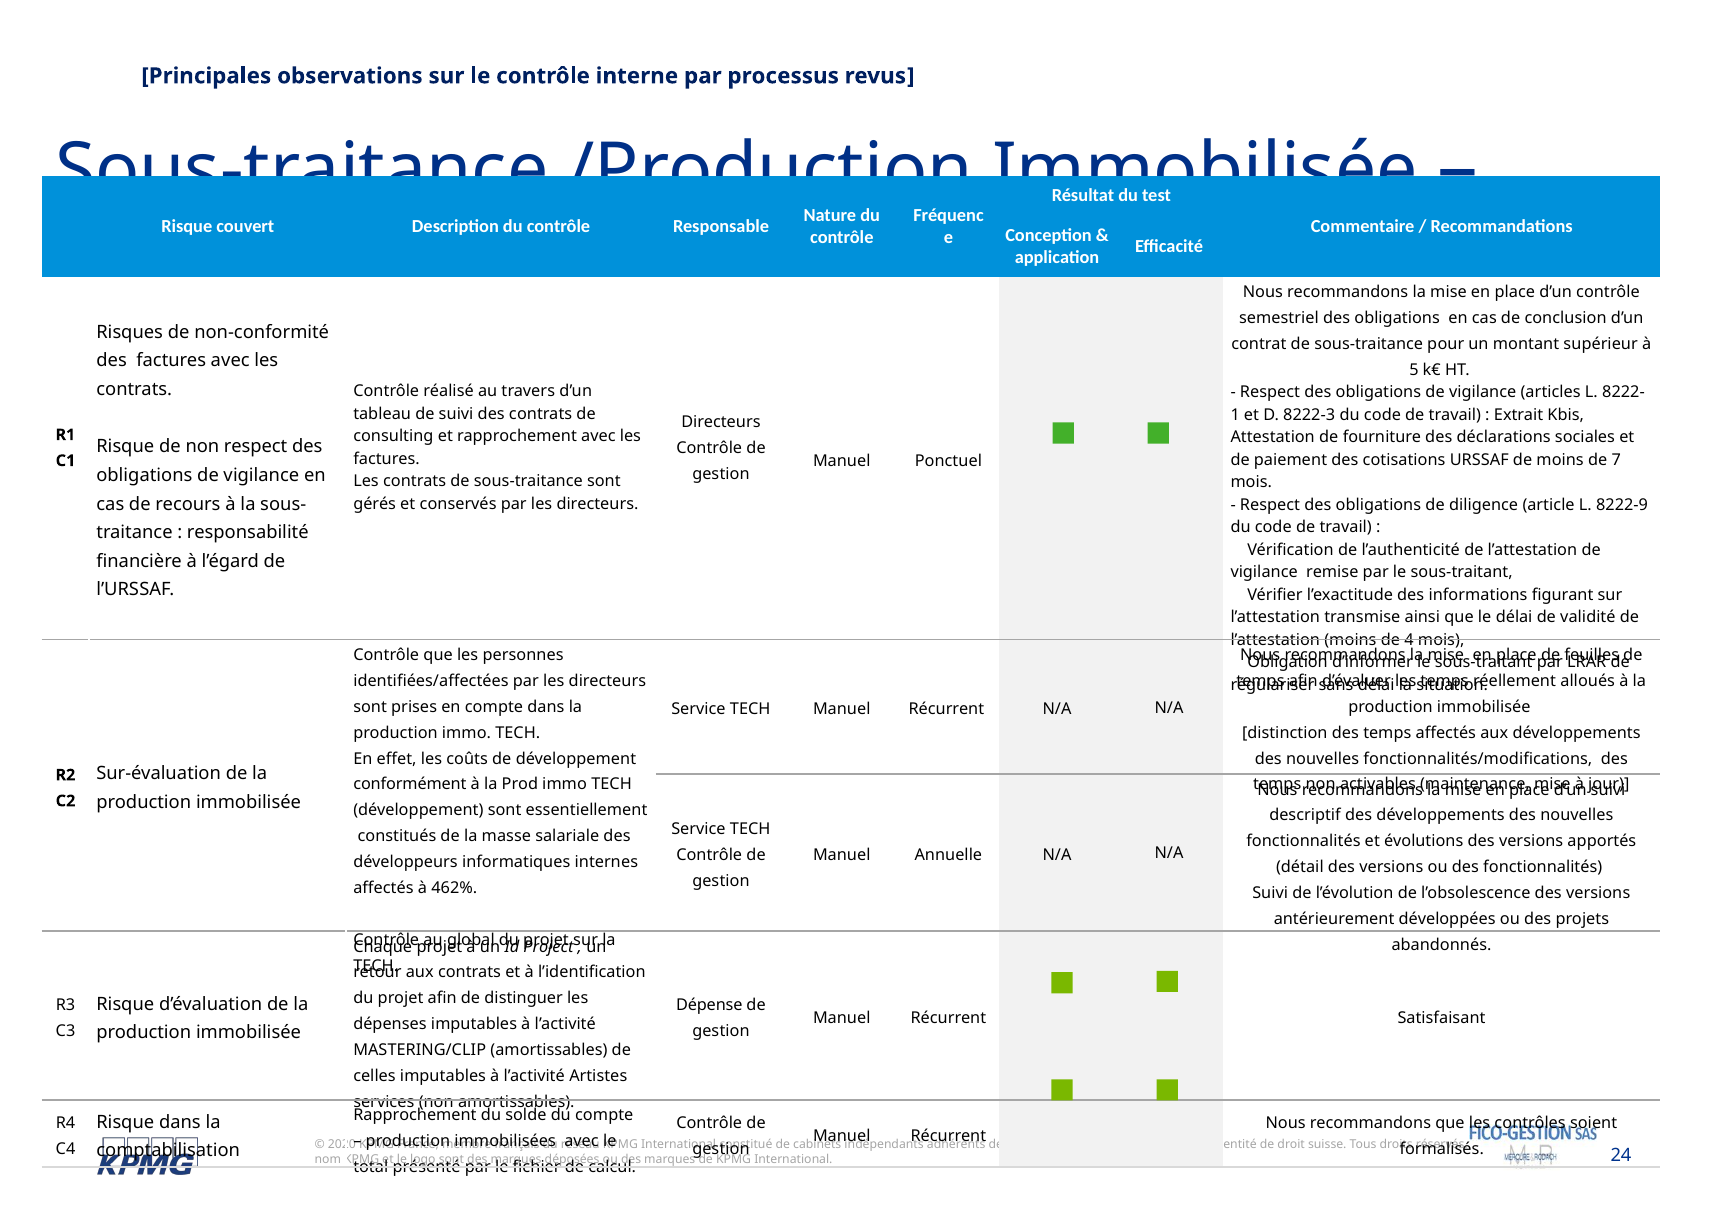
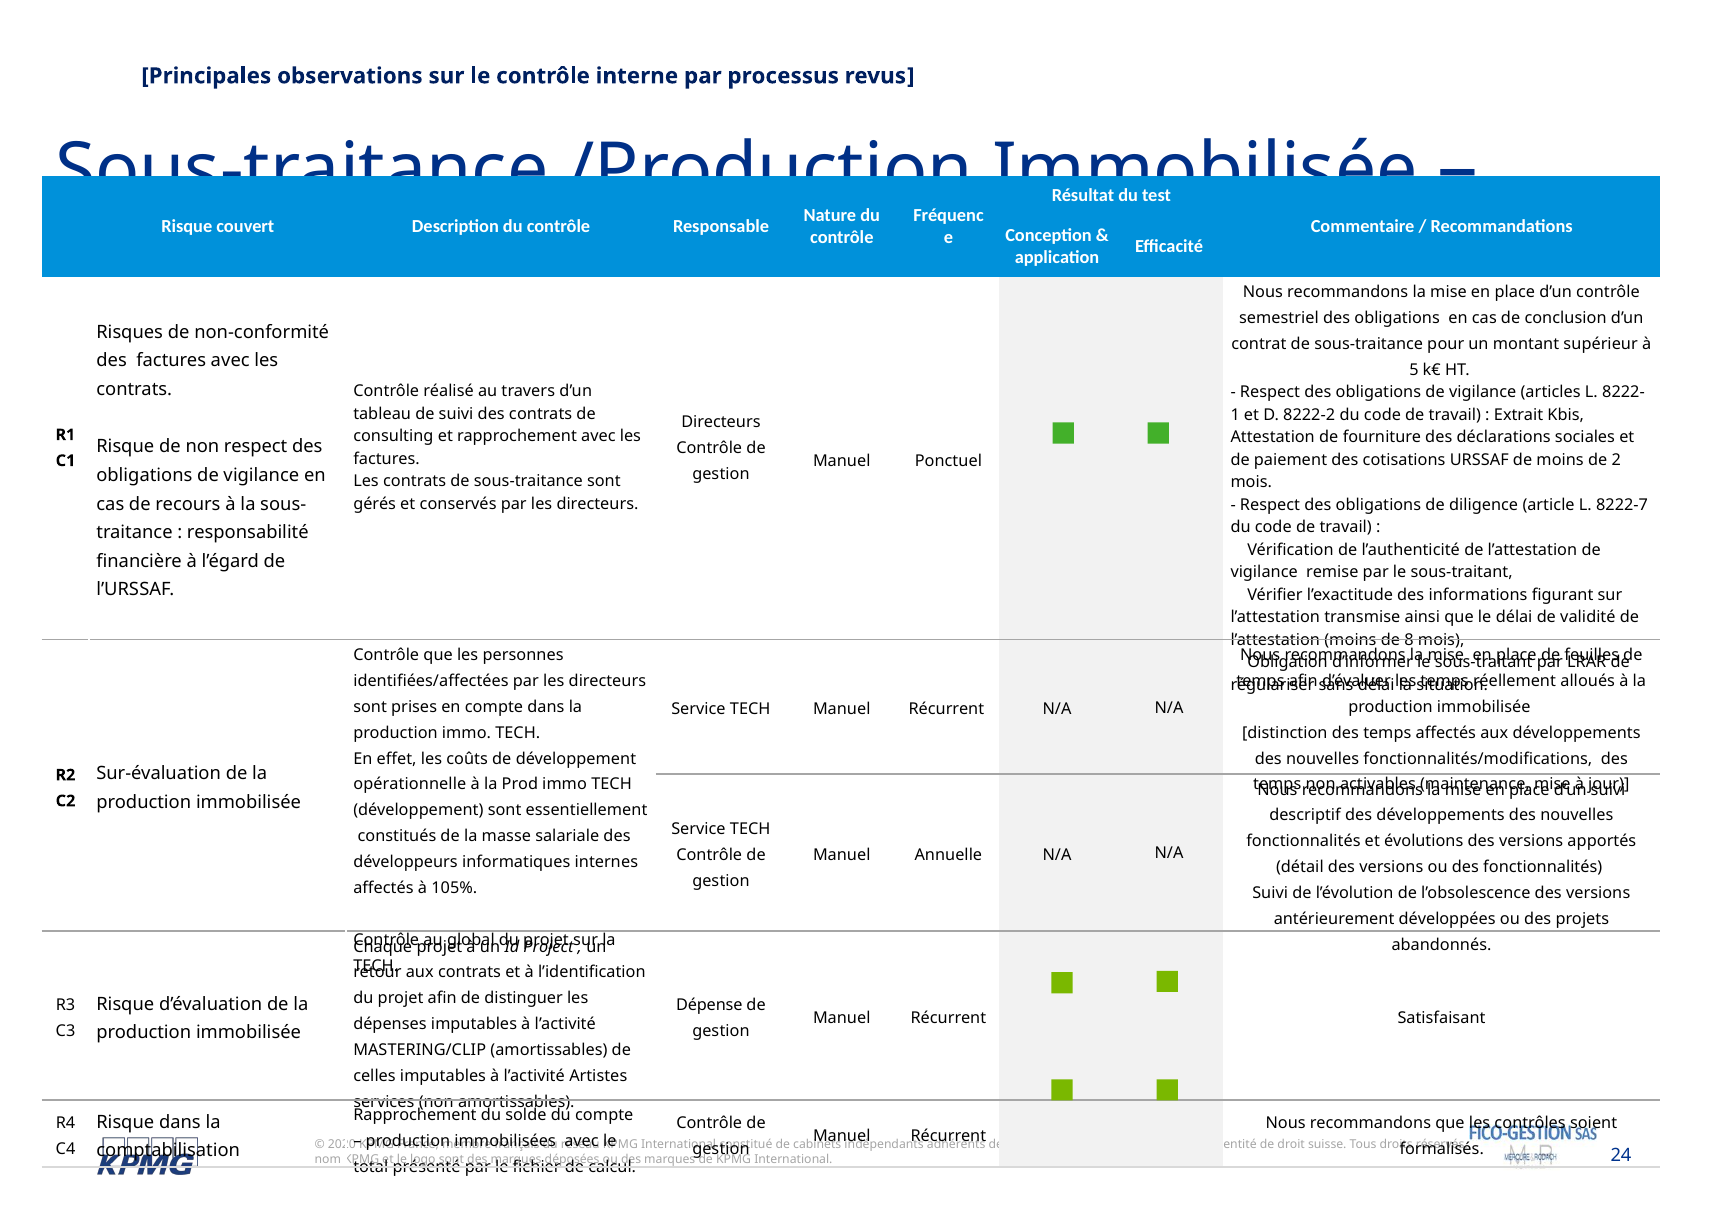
8222-3: 8222-3 -> 8222-2
7: 7 -> 2
8222-9: 8222-9 -> 8222-7
4: 4 -> 8
conformément: conformément -> opérationnelle
462%: 462% -> 105%
